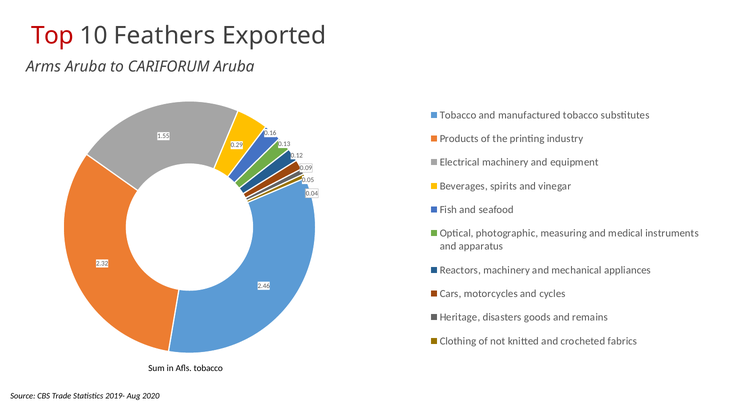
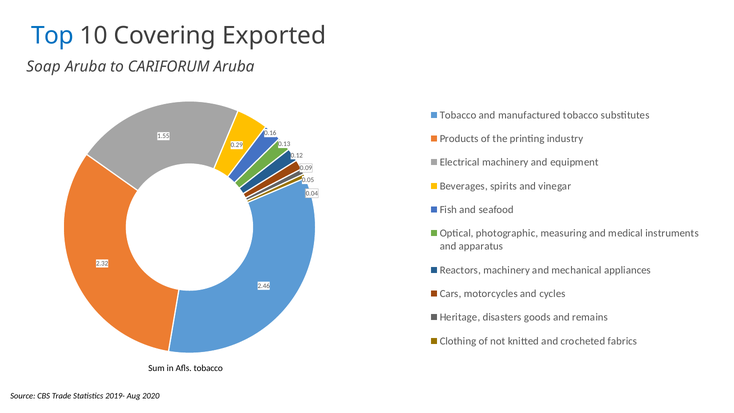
Top colour: red -> blue
Feathers: Feathers -> Covering
Arms: Arms -> Soap
